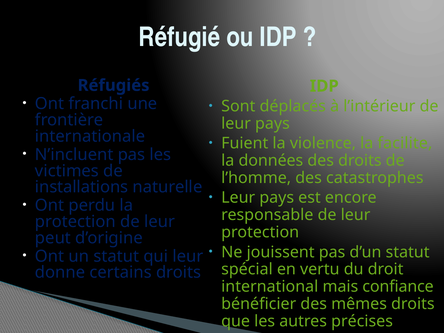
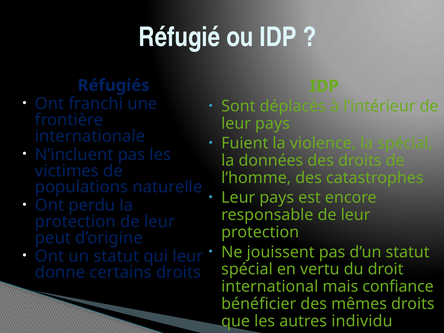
la facilite: facilite -> spécial
installations: installations -> populations
précises: précises -> individu
